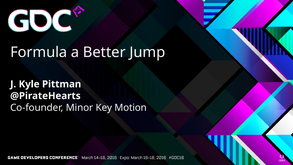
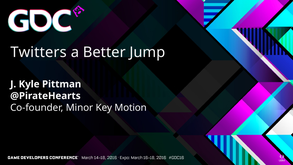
Formula: Formula -> Twitters
